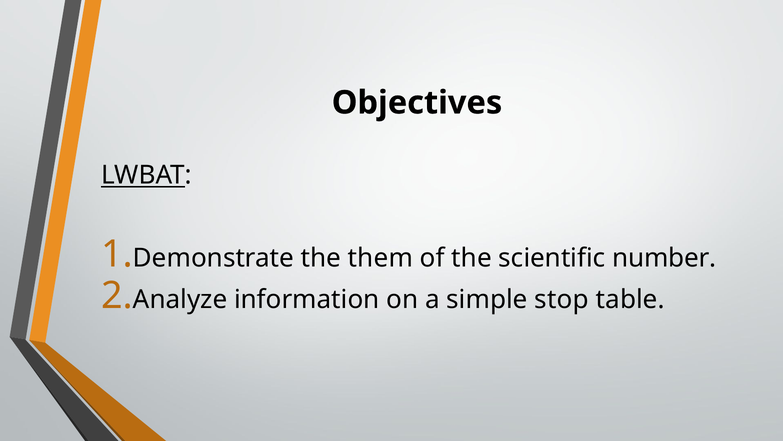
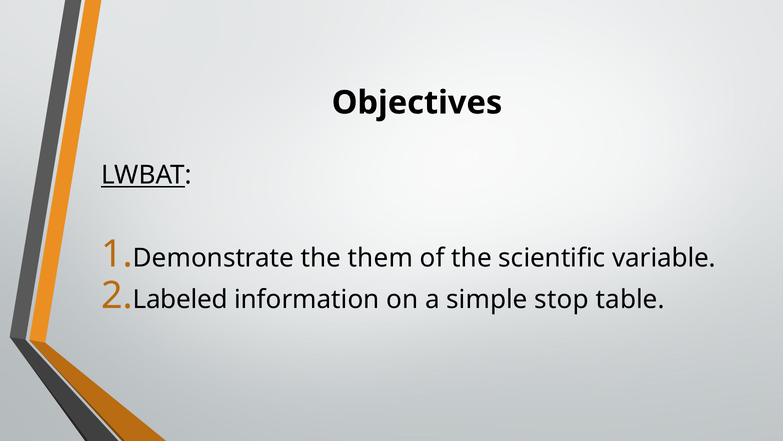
number: number -> variable
Analyze: Analyze -> Labeled
